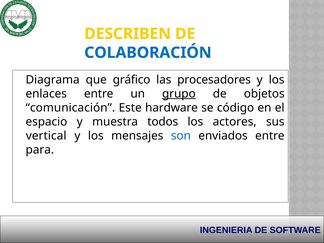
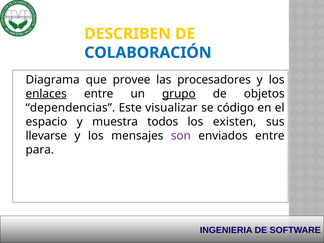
gráfico: gráfico -> provee
enlaces underline: none -> present
comunicación: comunicación -> dependencias
hardware: hardware -> visualizar
actores: actores -> existen
vertical: vertical -> llevarse
son colour: blue -> purple
